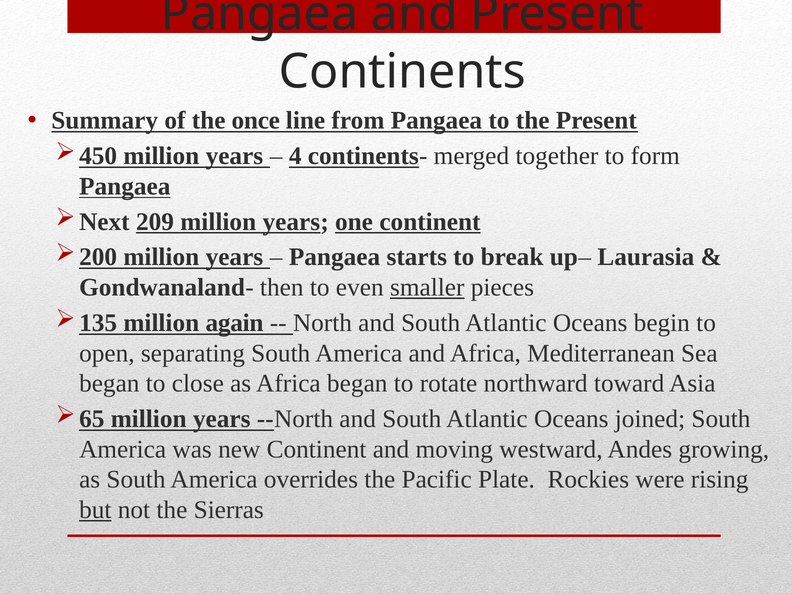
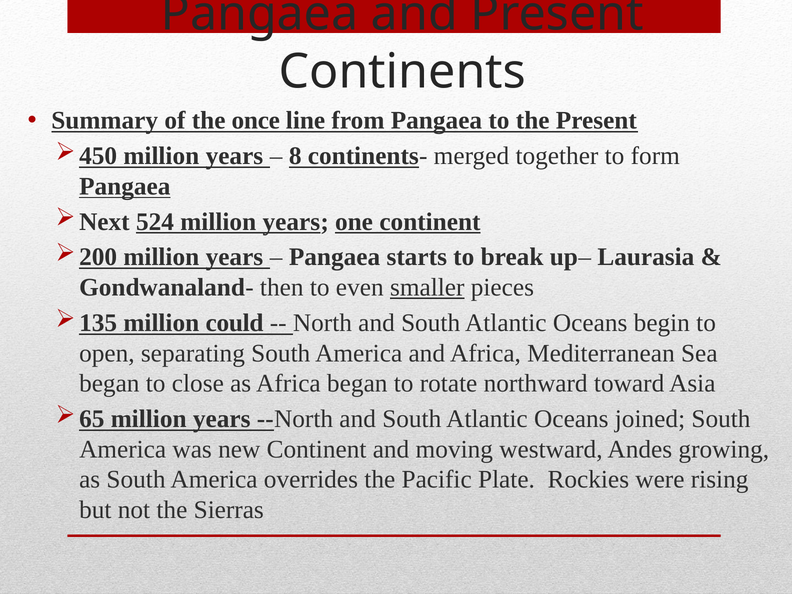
4: 4 -> 8
209: 209 -> 524
again: again -> could
but underline: present -> none
